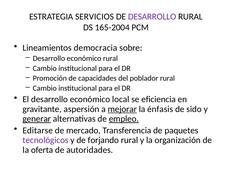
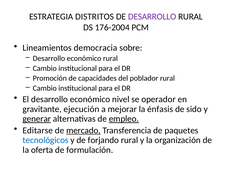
SERVICIOS: SERVICIOS -> DISTRITOS
165-2004: 165-2004 -> 176-2004
local: local -> nivel
eficiencia: eficiencia -> operador
aspersión: aspersión -> ejecución
mejorar underline: present -> none
mercado underline: none -> present
tecnológicos colour: purple -> blue
autoridades: autoridades -> formulación
